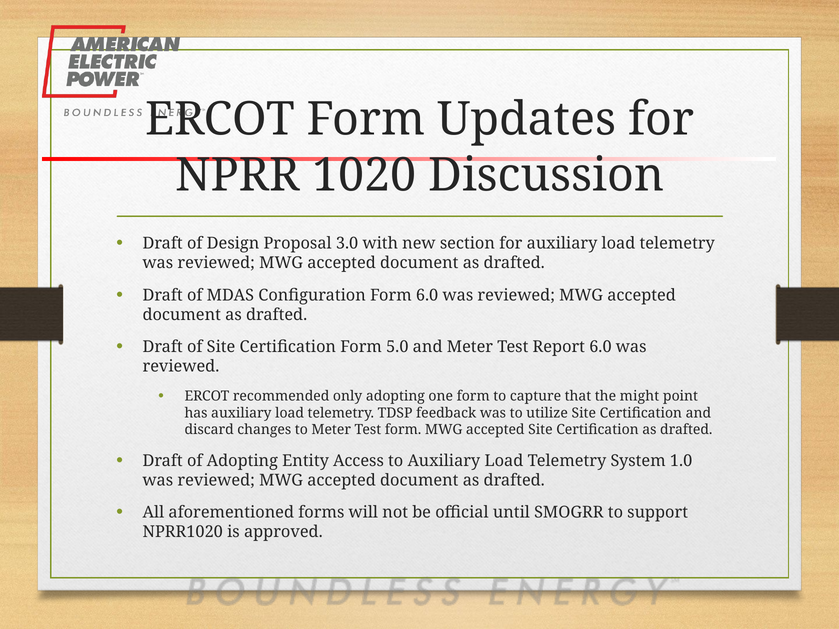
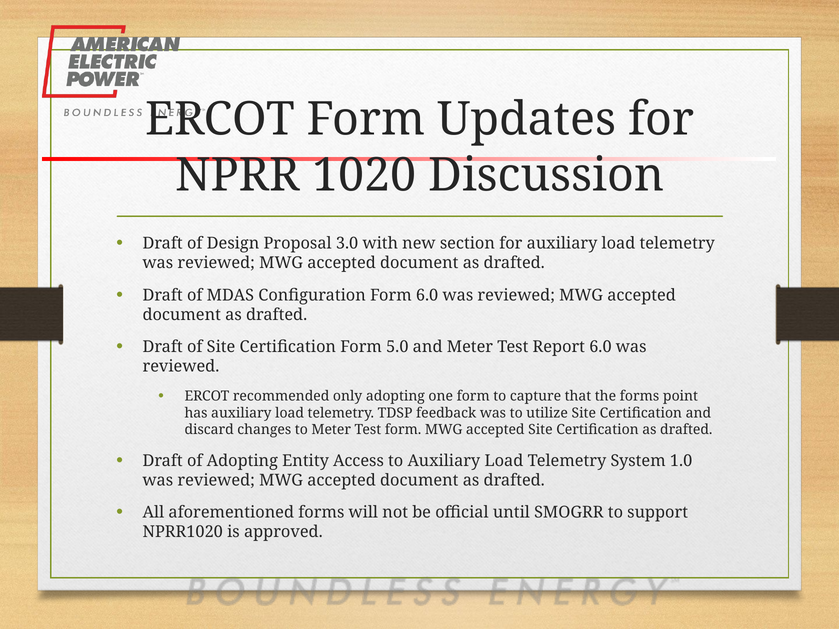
the might: might -> forms
